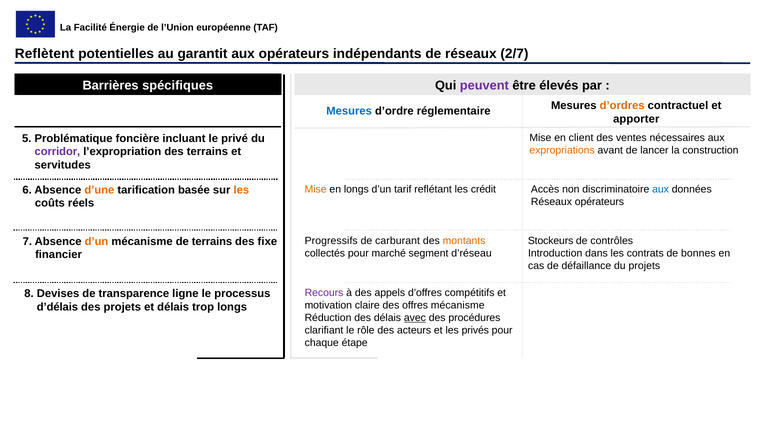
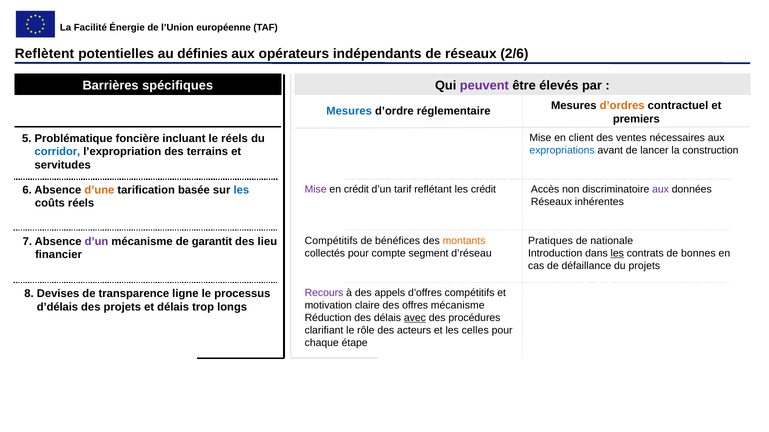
garantit: garantit -> définies
2/7: 2/7 -> 2/6
apporter: apporter -> premiers
le privé: privé -> réels
expropriations colour: orange -> blue
corridor colour: purple -> blue
Mise at (316, 190) colour: orange -> purple
en longs: longs -> crédit
aux at (661, 190) colour: blue -> purple
les at (241, 190) colour: orange -> blue
Réseaux opérateurs: opérateurs -> inhérentes
Stockeurs: Stockeurs -> Pratiques
contrôles: contrôles -> nationale
Progressifs at (331, 241): Progressifs -> Compétitifs
carburant: carburant -> bénéfices
d’un at (96, 242) colour: orange -> purple
de terrains: terrains -> garantit
fixe: fixe -> lieu
les at (617, 254) underline: none -> present
marché: marché -> compte
privés: privés -> celles
